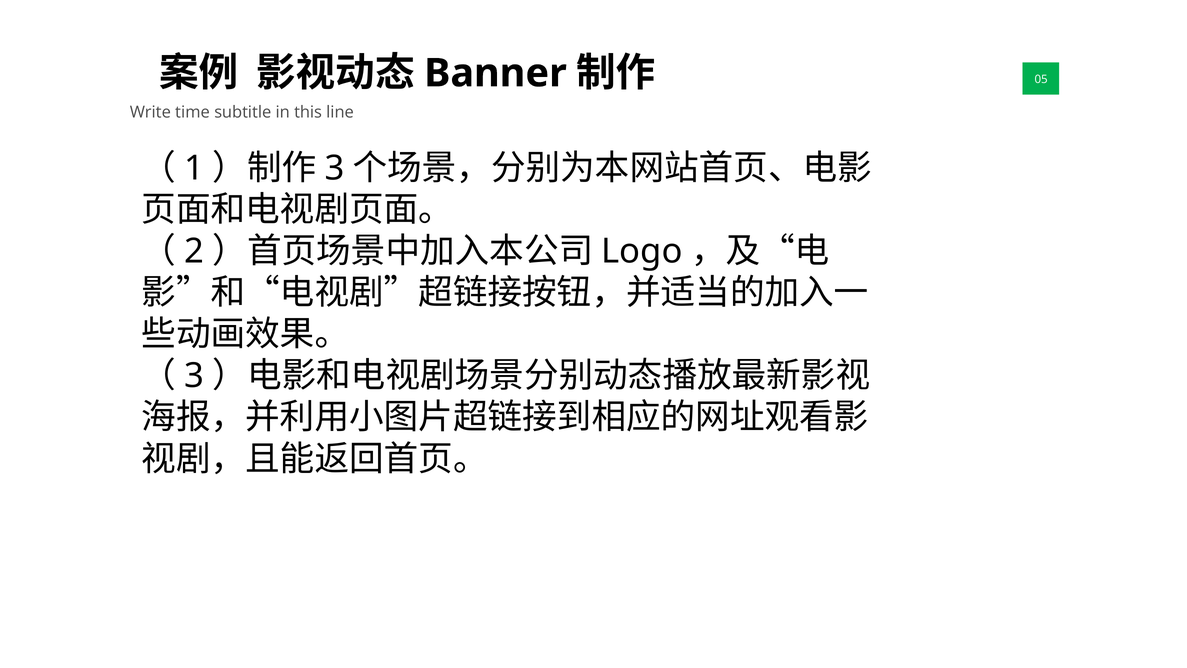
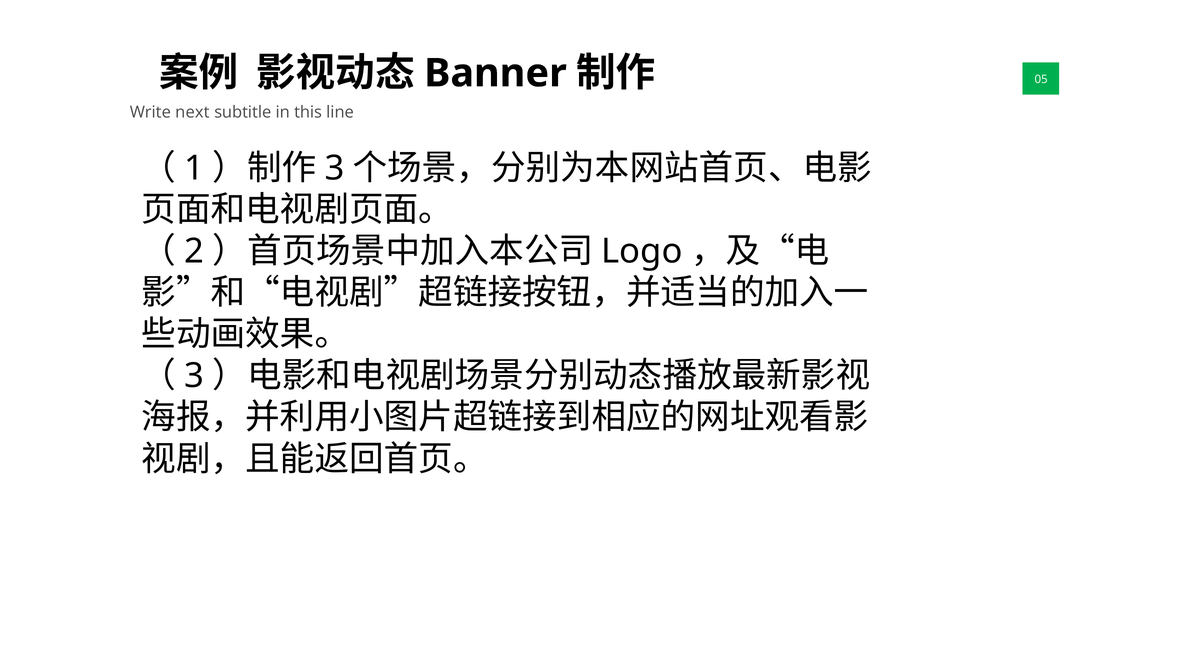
time: time -> next
